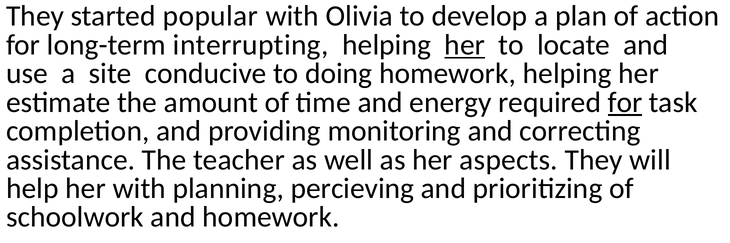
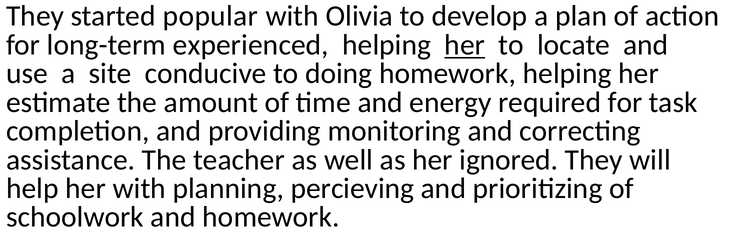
interrupting: interrupting -> experienced
for at (625, 102) underline: present -> none
aspects: aspects -> ignored
